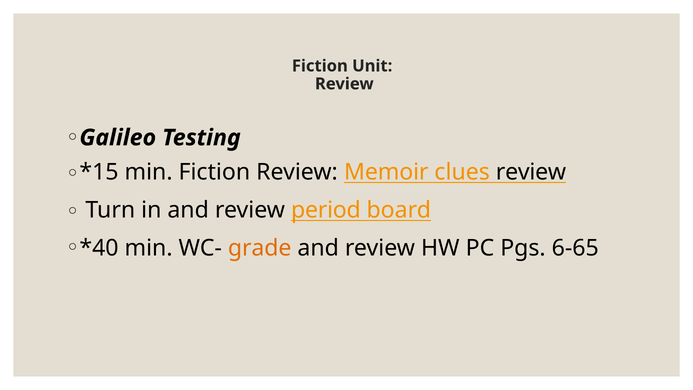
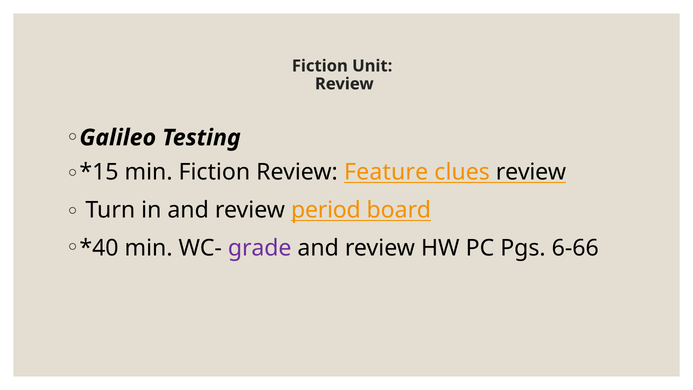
Memoir: Memoir -> Feature
grade colour: orange -> purple
6-65: 6-65 -> 6-66
